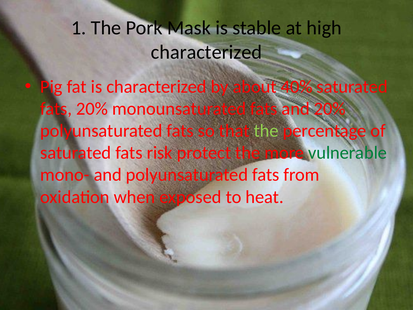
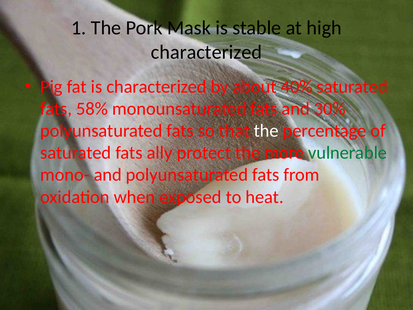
fats 20%: 20% -> 58%
and 20%: 20% -> 30%
the at (266, 131) colour: light green -> white
risk: risk -> ally
